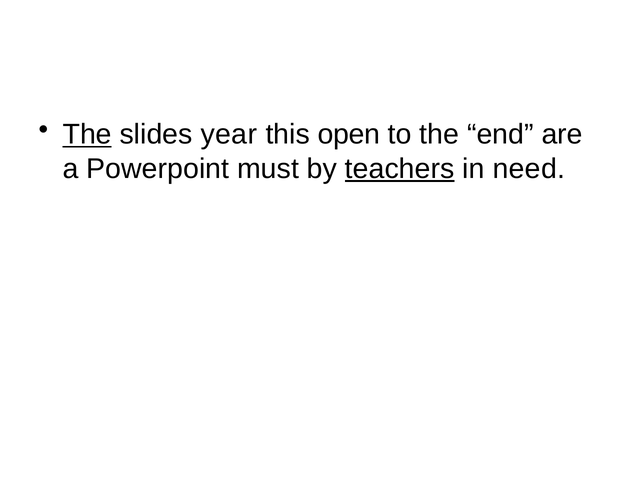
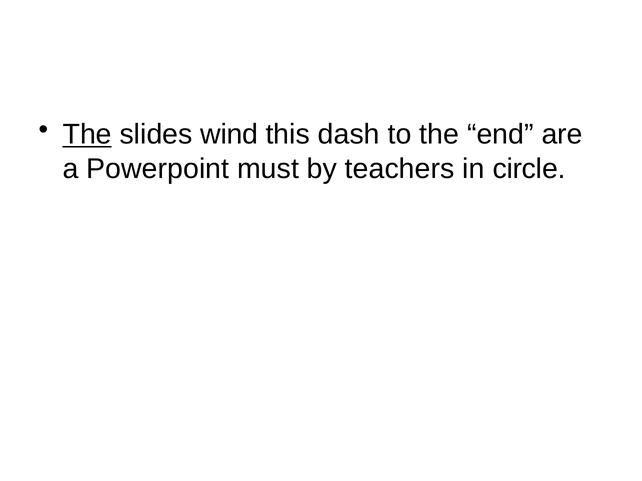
year: year -> wind
open: open -> dash
teachers underline: present -> none
need: need -> circle
